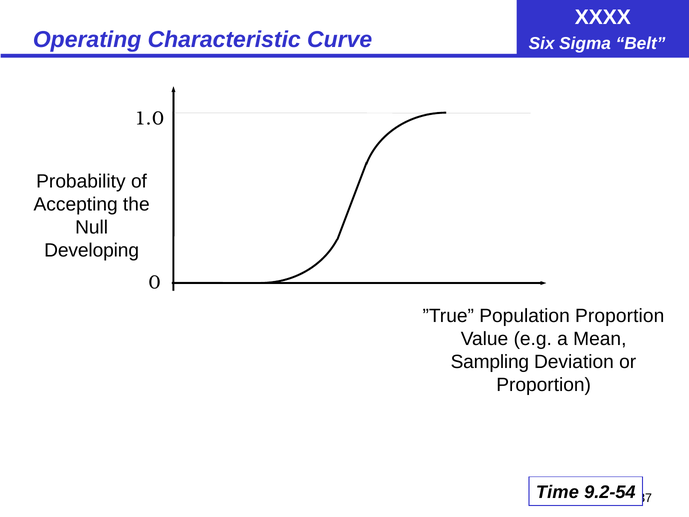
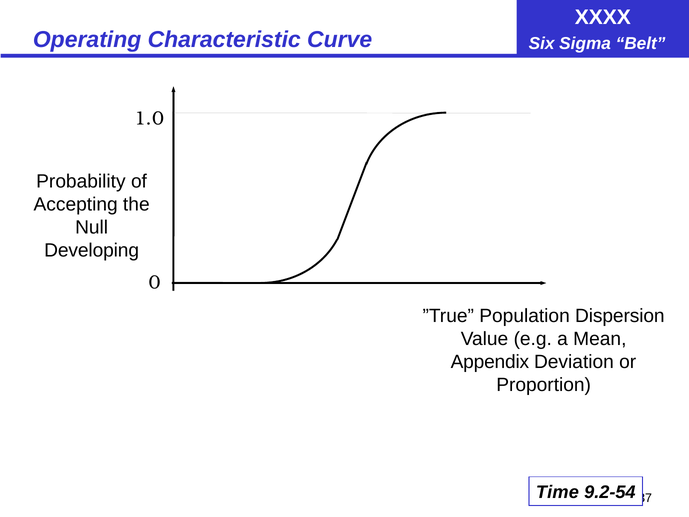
Population Proportion: Proportion -> Dispersion
Sampling: Sampling -> Appendix
